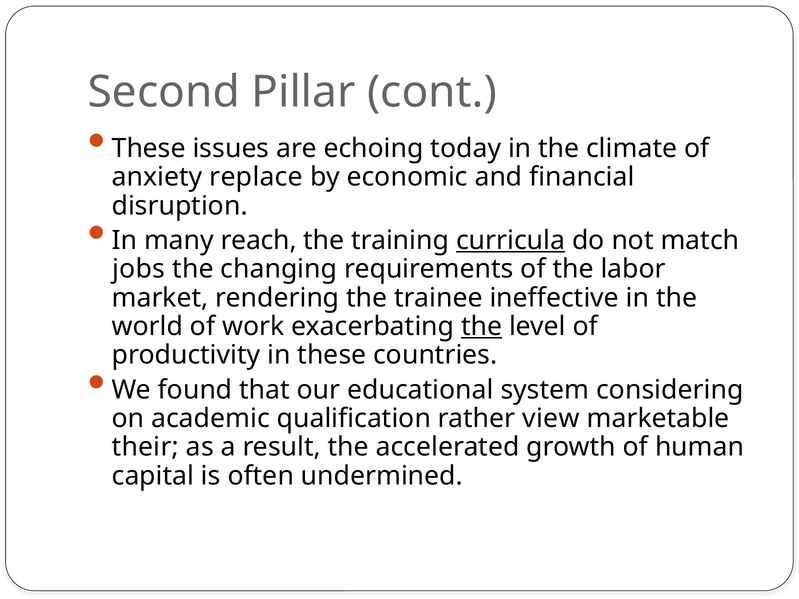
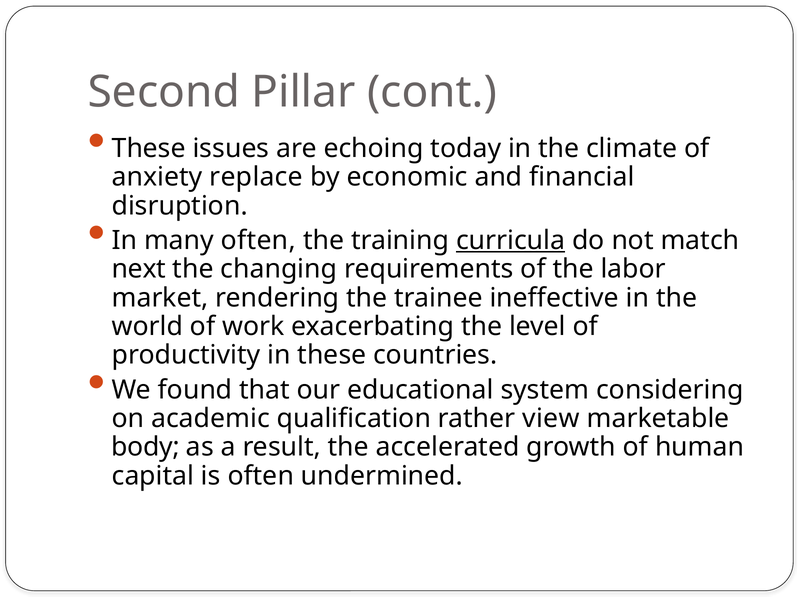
many reach: reach -> often
jobs: jobs -> next
the at (482, 327) underline: present -> none
their: their -> body
